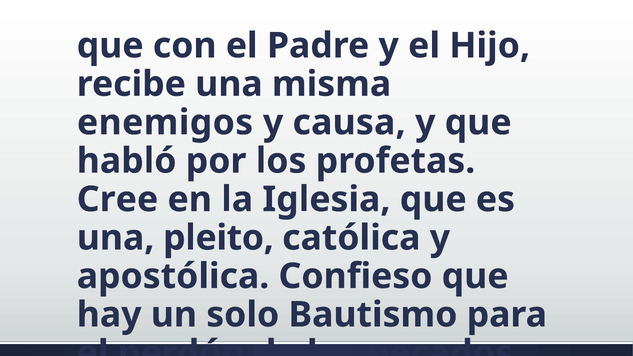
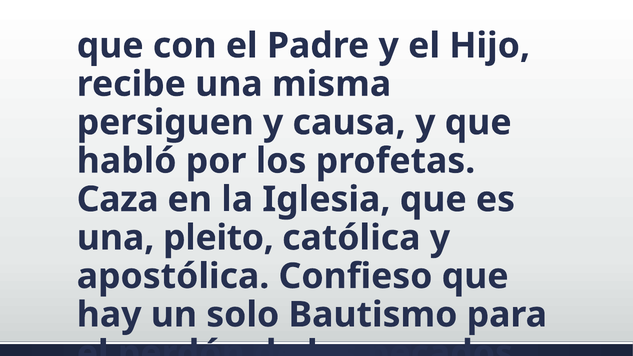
enemigos: enemigos -> persiguen
Cree: Cree -> Caza
